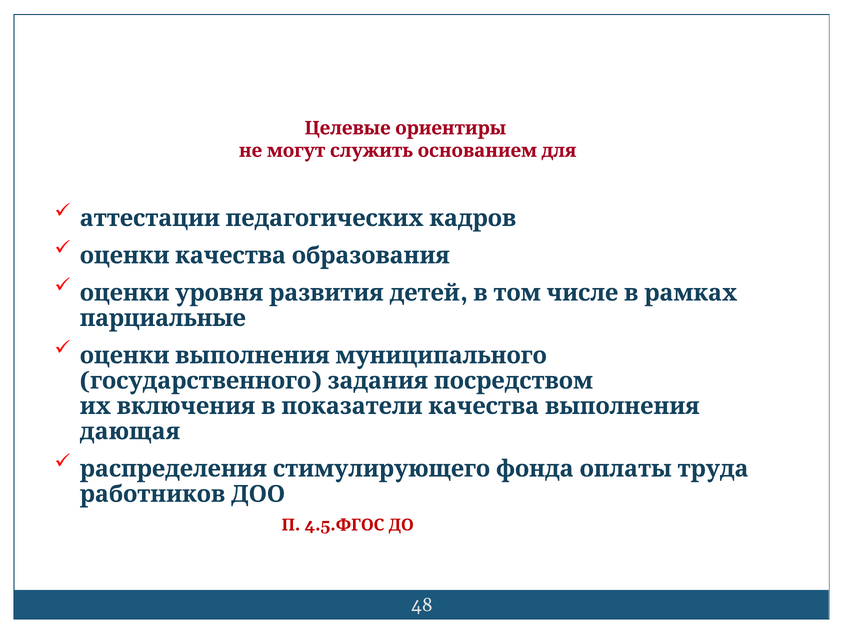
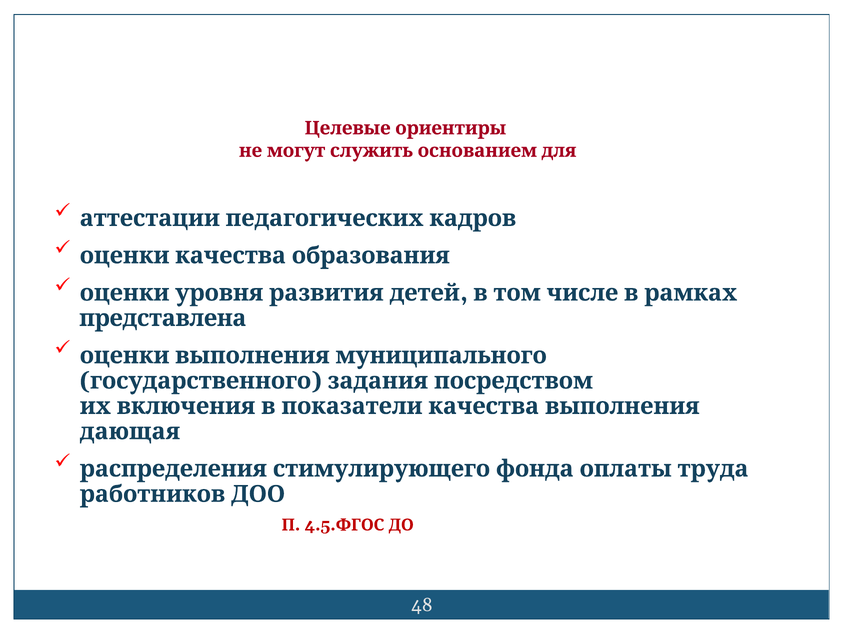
парциальные: парциальные -> представлена
